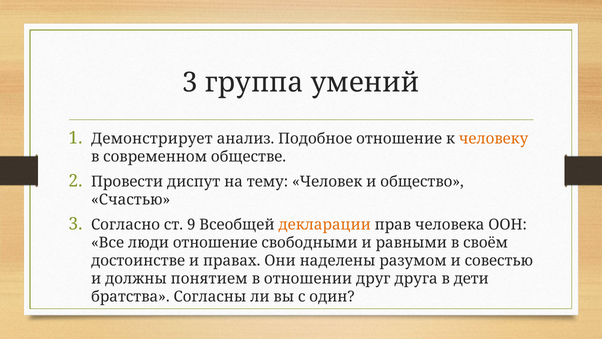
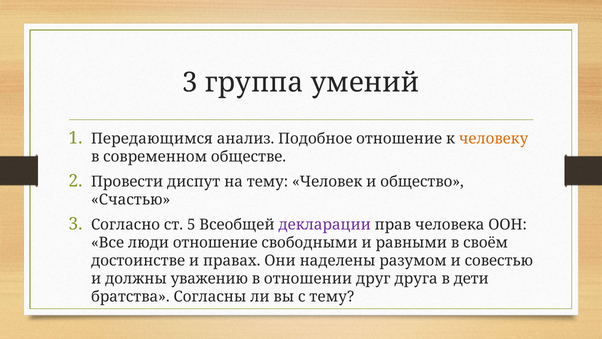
Демонстрирует: Демонстрирует -> Передающимся
9: 9 -> 5
декларации colour: orange -> purple
понятием: понятием -> уважению
с один: один -> тему
